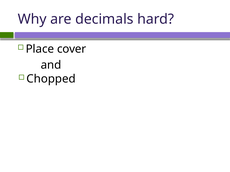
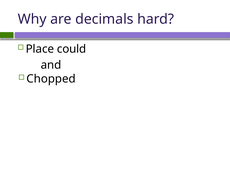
cover: cover -> could
